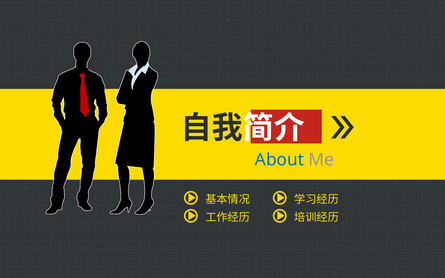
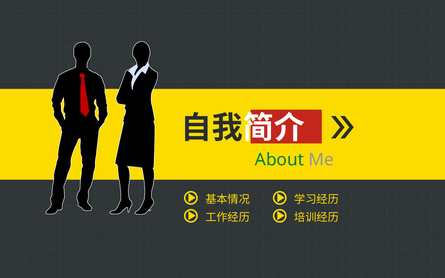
About colour: blue -> green
